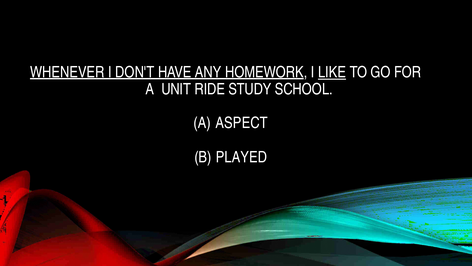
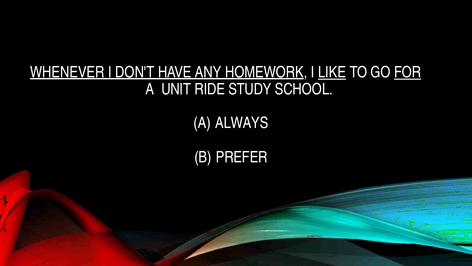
FOR underline: none -> present
ASPECT: ASPECT -> ALWAYS
PLAYED: PLAYED -> PREFER
